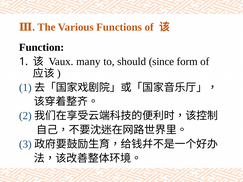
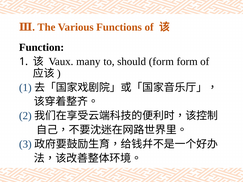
should since: since -> form
